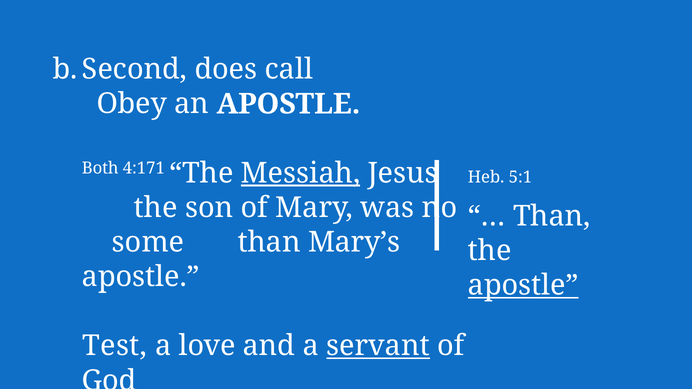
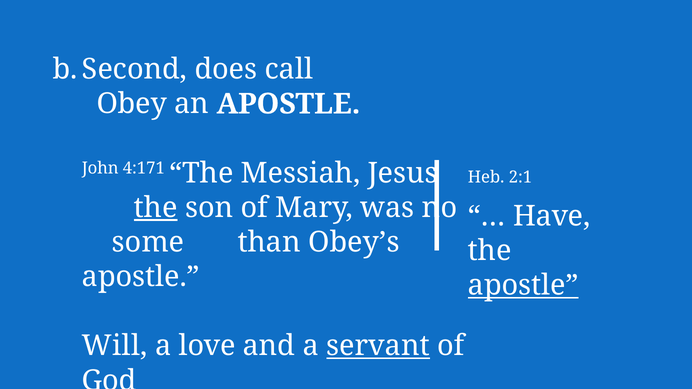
Both: Both -> John
Messiah underline: present -> none
5:1: 5:1 -> 2:1
the at (156, 208) underline: none -> present
Than at (552, 216): Than -> Have
Mary’s: Mary’s -> Obey’s
Test: Test -> Will
